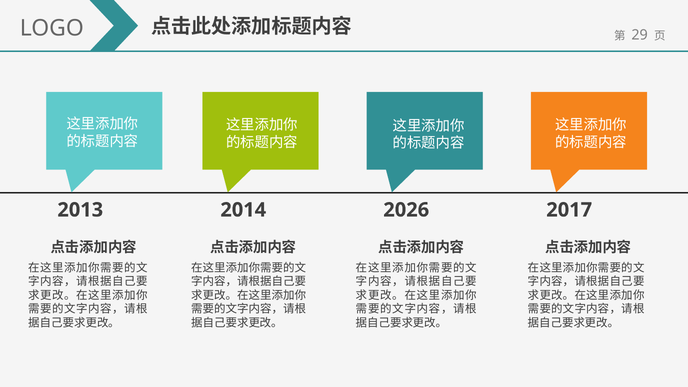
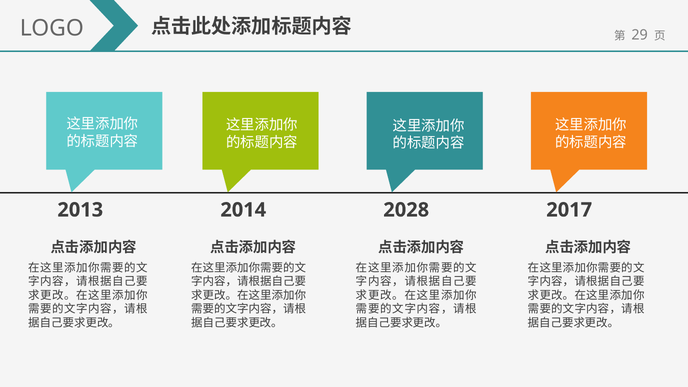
2026: 2026 -> 2028
